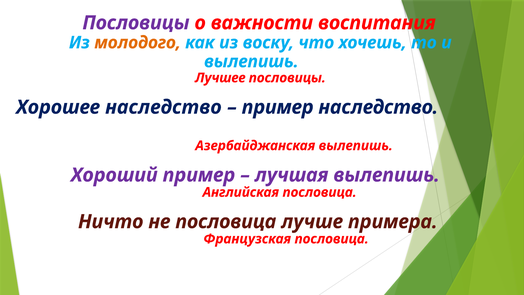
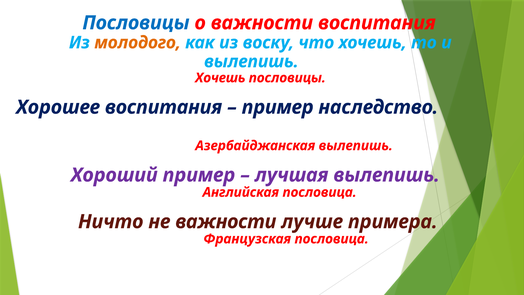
Пословицы at (136, 23) colour: purple -> blue
Лучшее at (220, 78): Лучшее -> Хочешь
Хорошее наследство: наследство -> воспитания
не пословица: пословица -> важности
